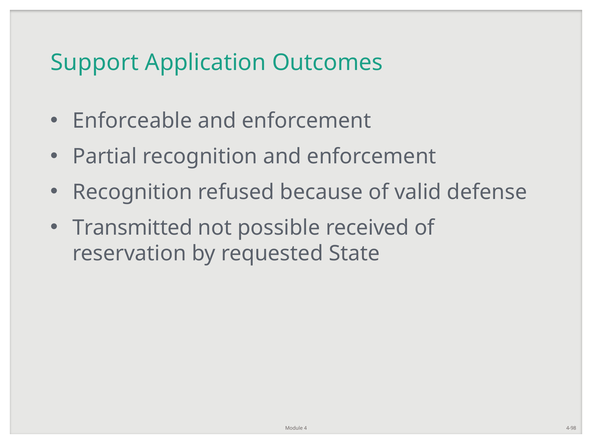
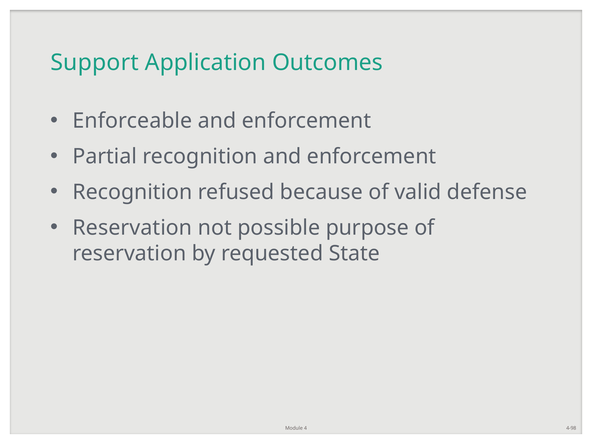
Transmitted at (133, 228): Transmitted -> Reservation
received: received -> purpose
